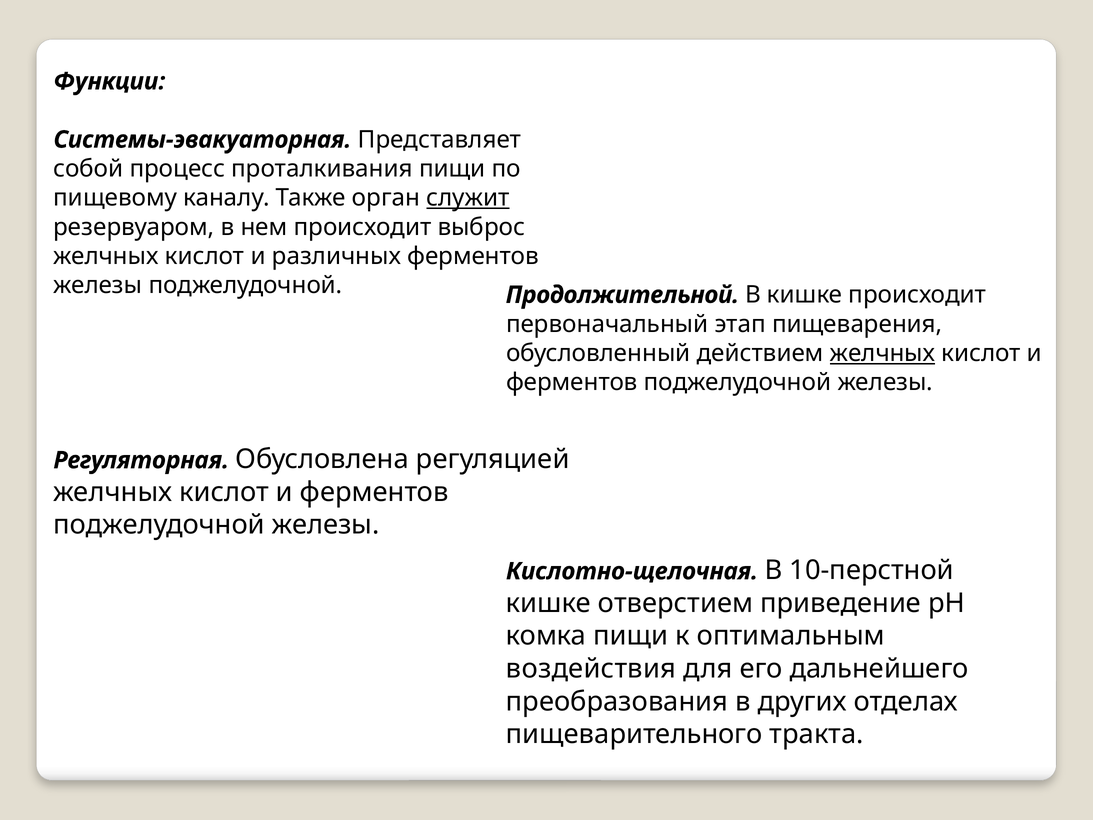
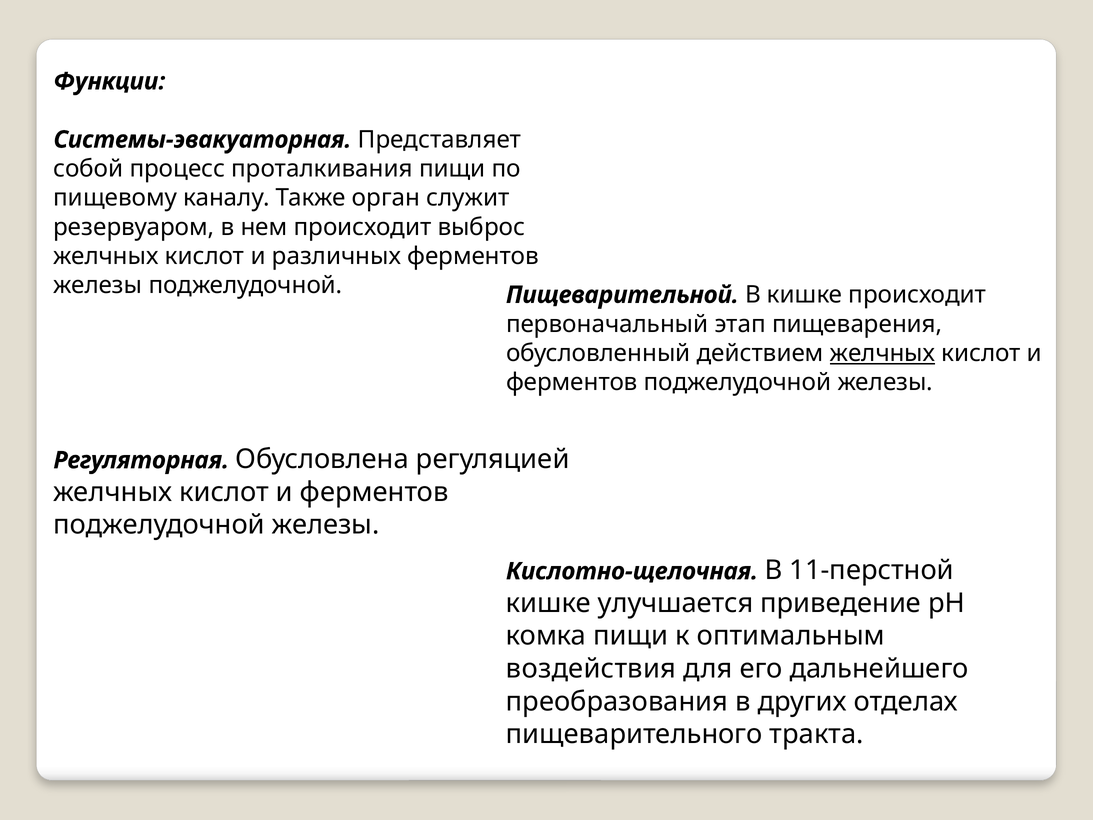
служит underline: present -> none
Продолжительной: Продолжительной -> Пищеварительной
10-перстной: 10-перстной -> 11-перстной
отверстием: отверстием -> улучшается
